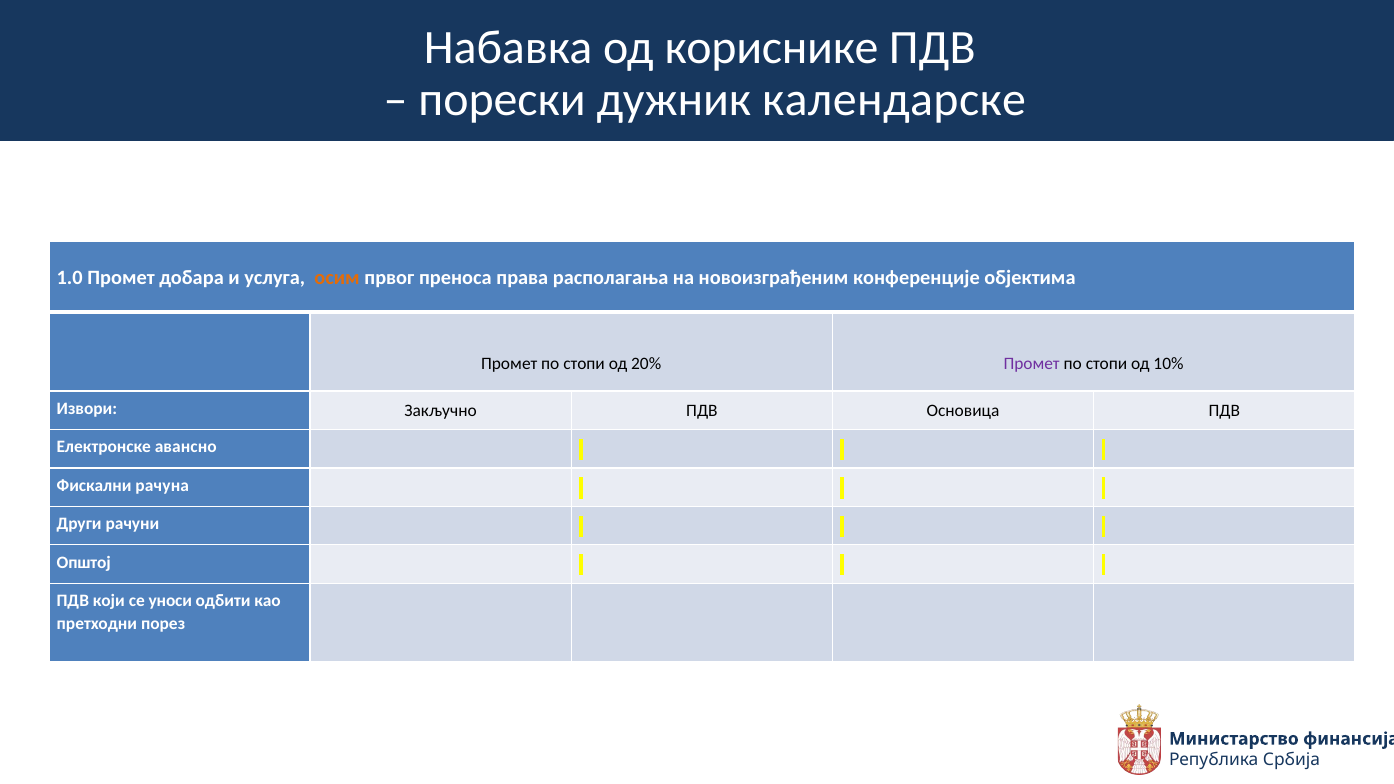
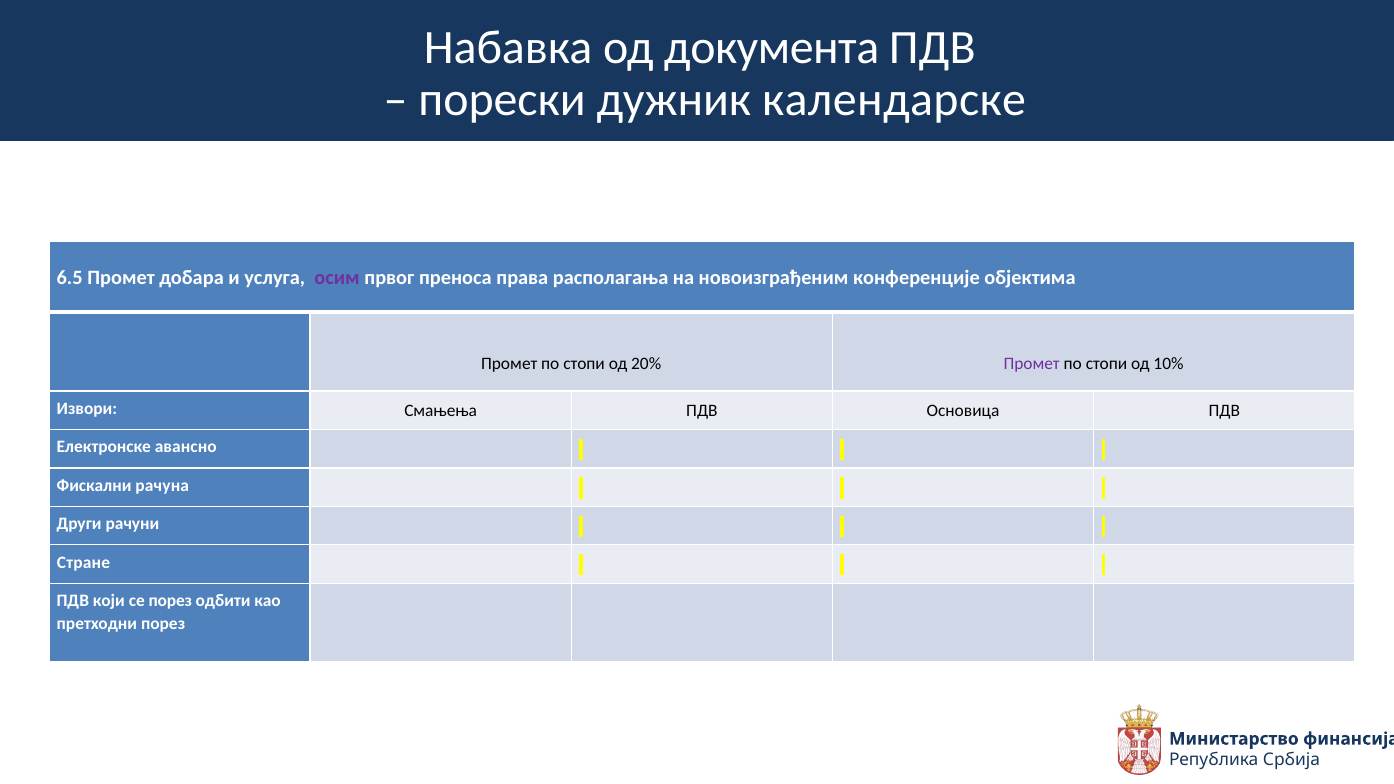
кориснике: кориснике -> документа
1.0: 1.0 -> 6.5
осим colour: orange -> purple
Закључно: Закључно -> Смањења
Општој: Општој -> Стране
се уноси: уноси -> порез
